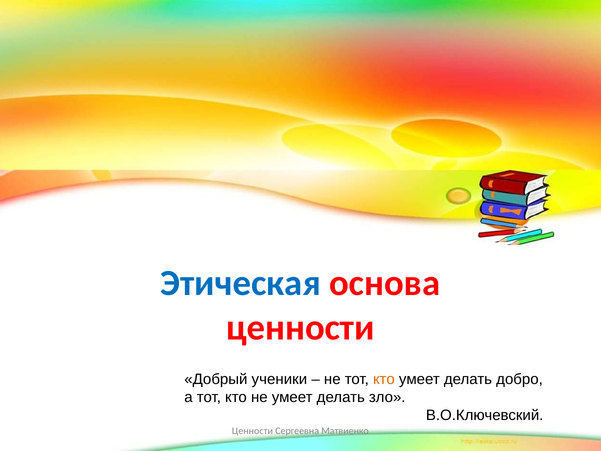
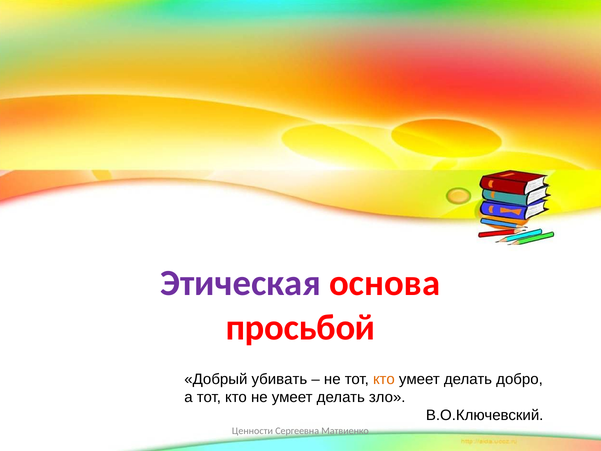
Этическая colour: blue -> purple
ценности at (300, 327): ценности -> просьбой
ученики: ученики -> убивать
